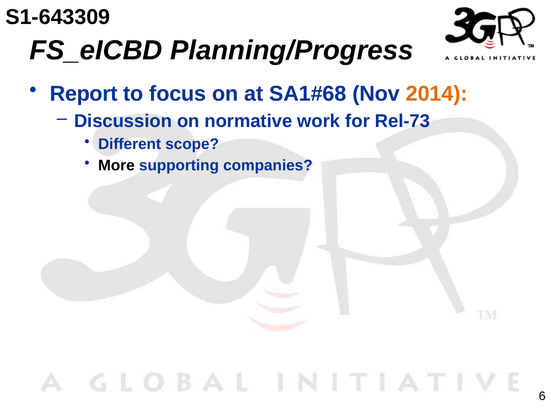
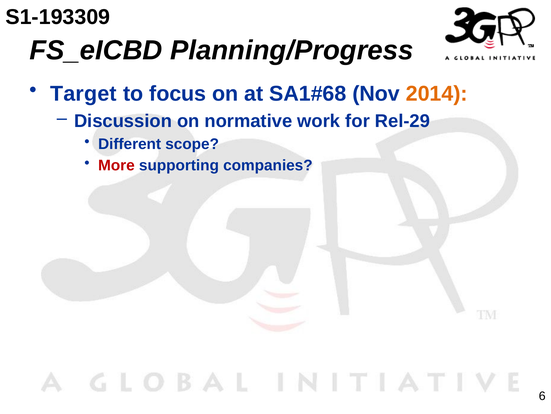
S1-643309: S1-643309 -> S1-193309
Report: Report -> Target
Rel-73: Rel-73 -> Rel-29
More colour: black -> red
